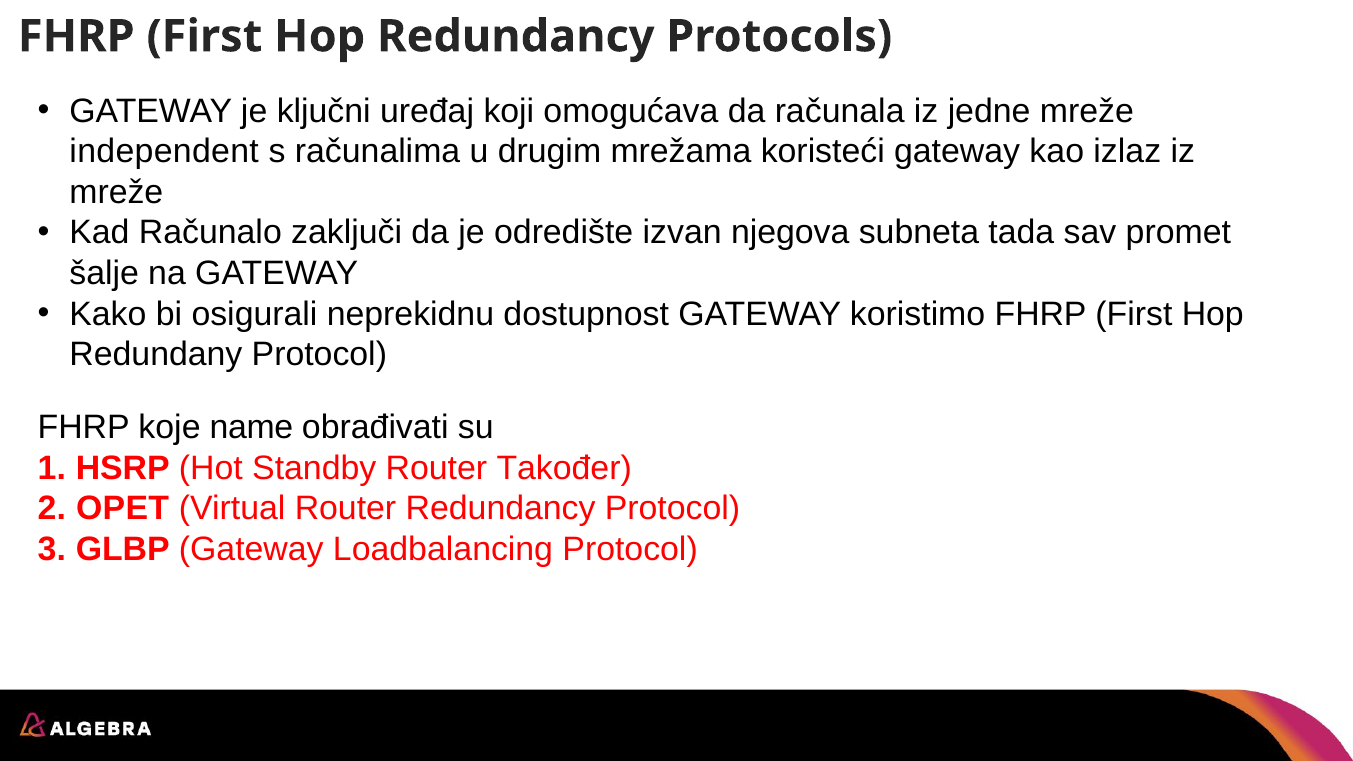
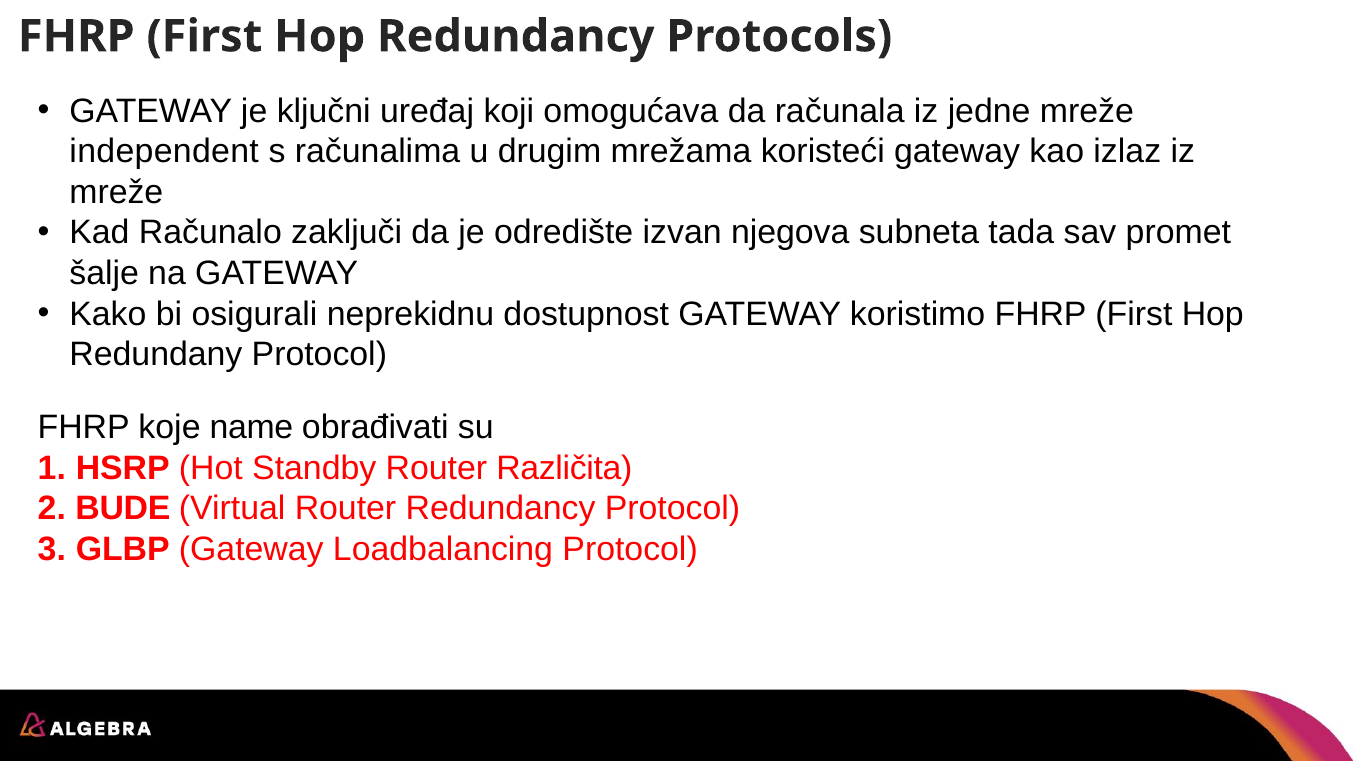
Također: Također -> Različita
OPET: OPET -> BUDE
